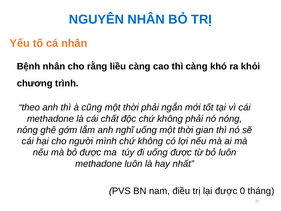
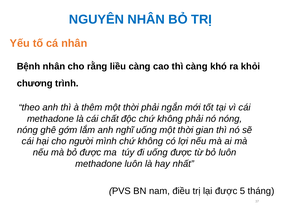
cũng: cũng -> thêm
0: 0 -> 5
